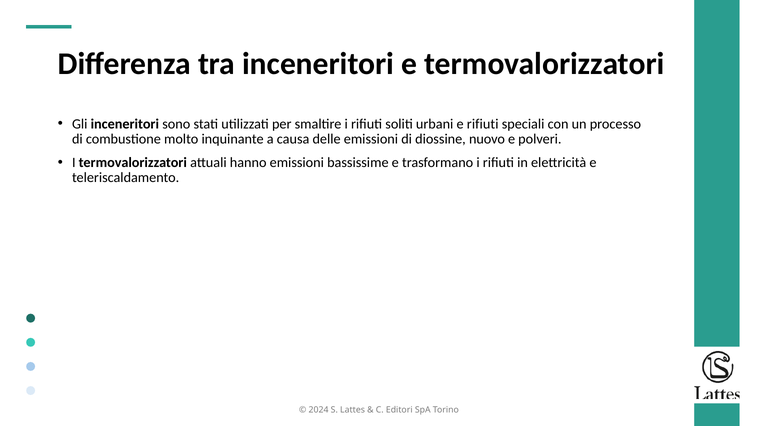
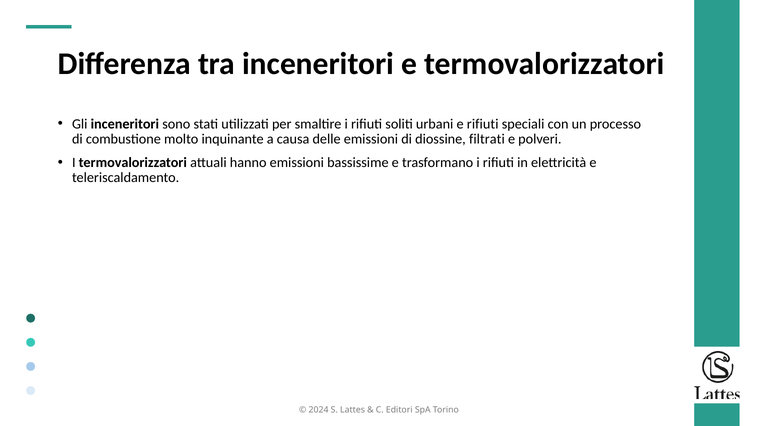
nuovo: nuovo -> filtrati
